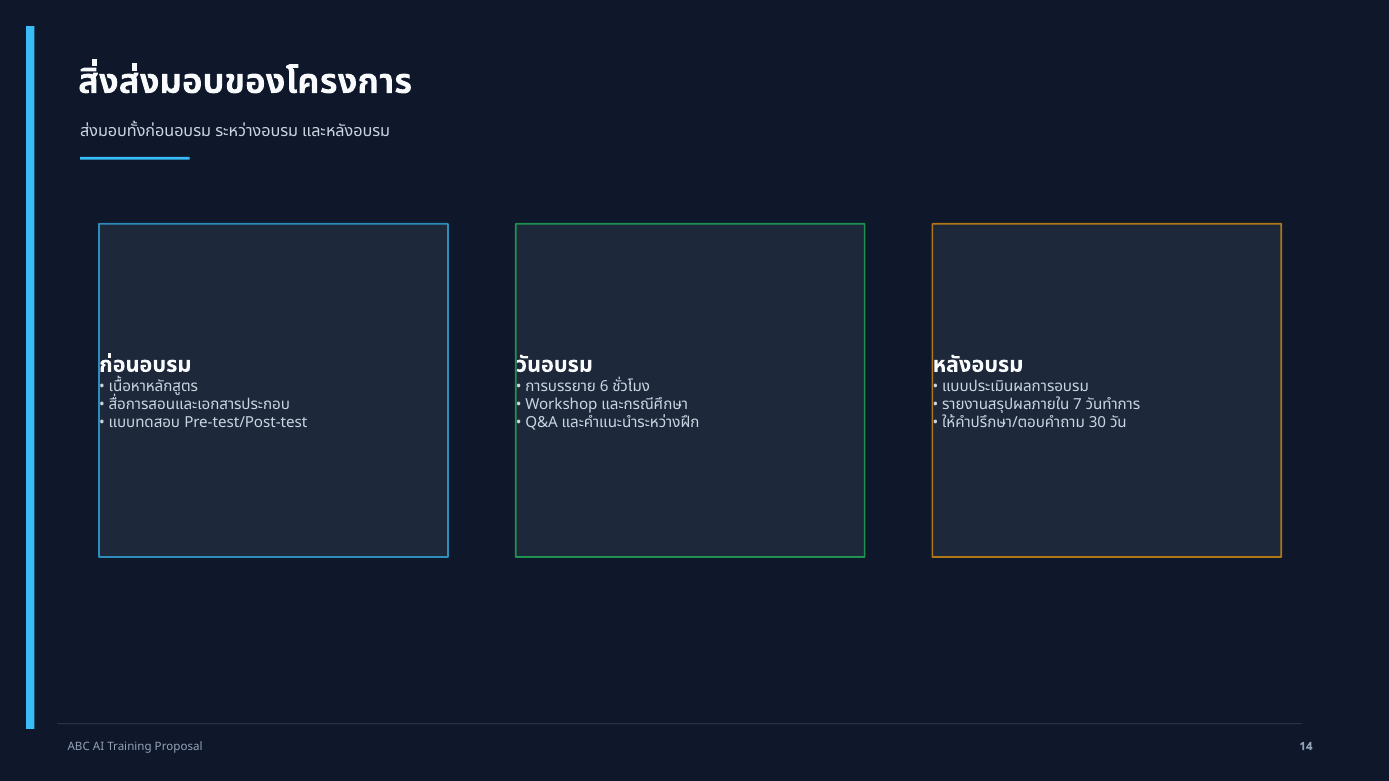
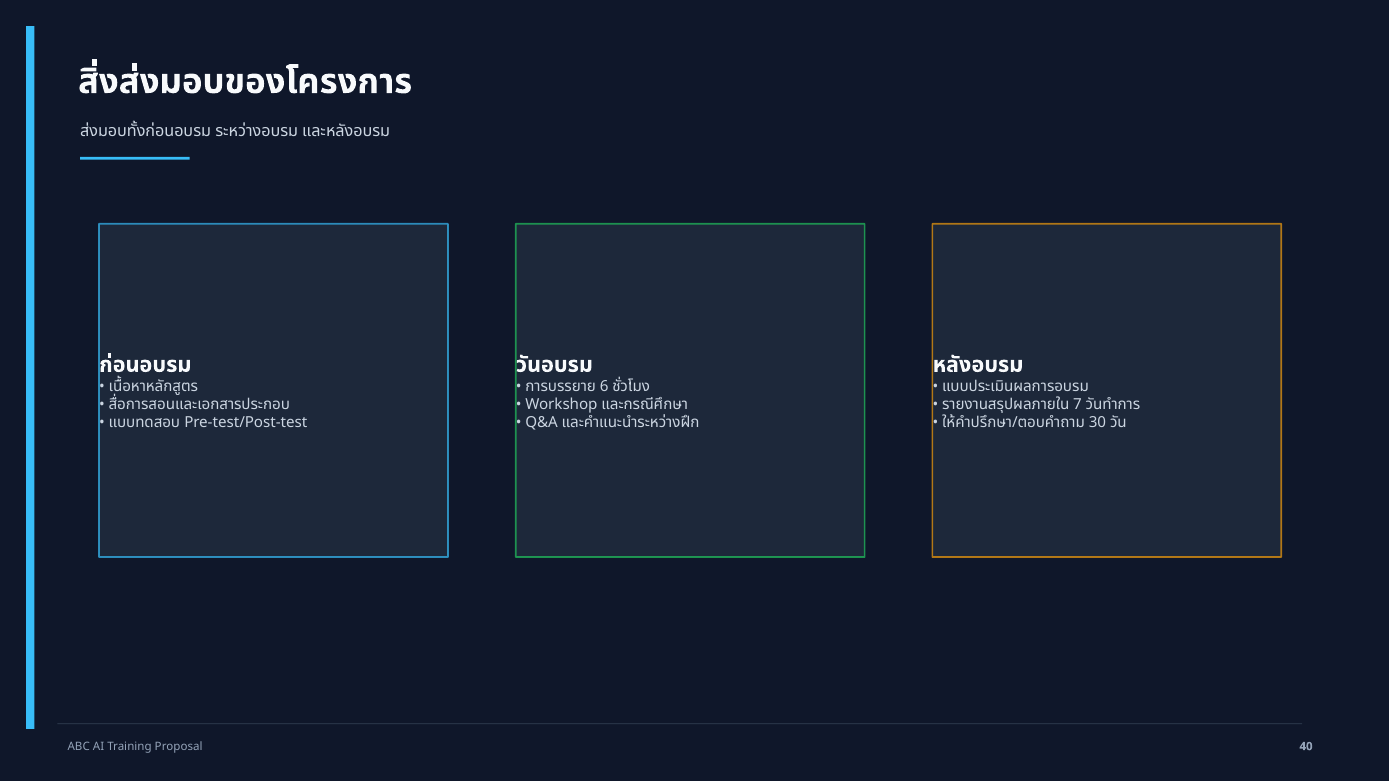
14: 14 -> 40
